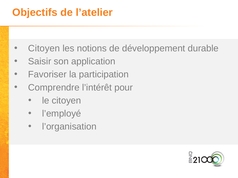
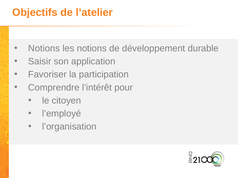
Citoyen at (44, 48): Citoyen -> Notions
